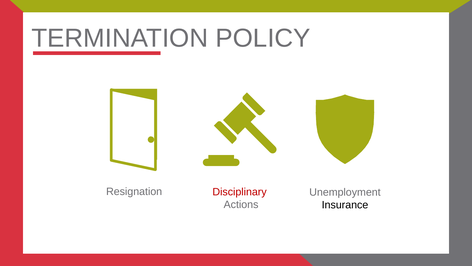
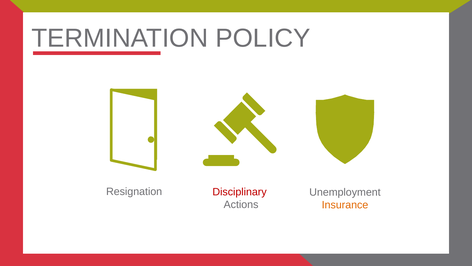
Insurance colour: black -> orange
